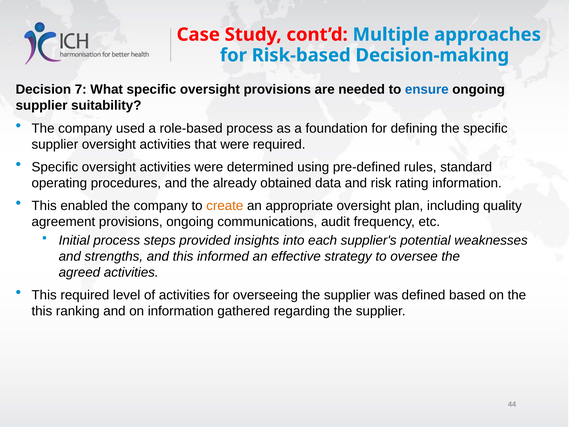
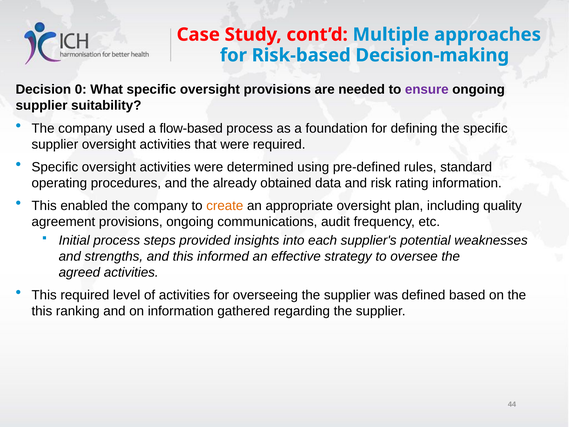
7: 7 -> 0
ensure colour: blue -> purple
role-based: role-based -> flow-based
